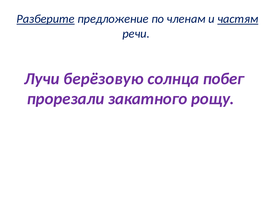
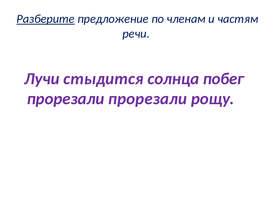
частям underline: present -> none
берёзовую: берёзовую -> стыдится
прорезали закатного: закатного -> прорезали
